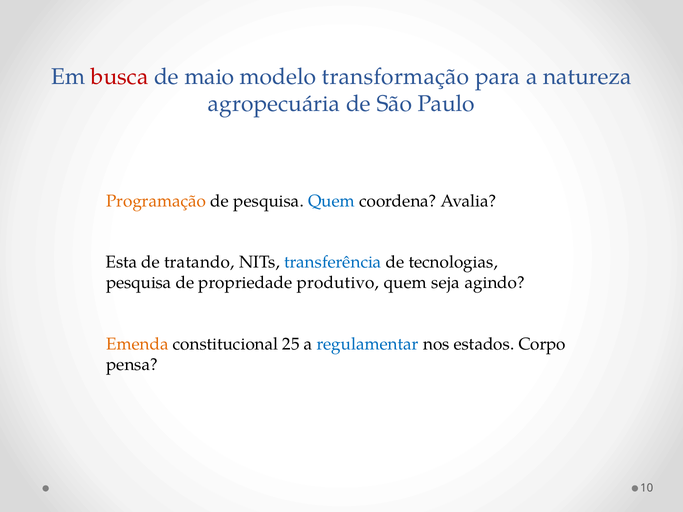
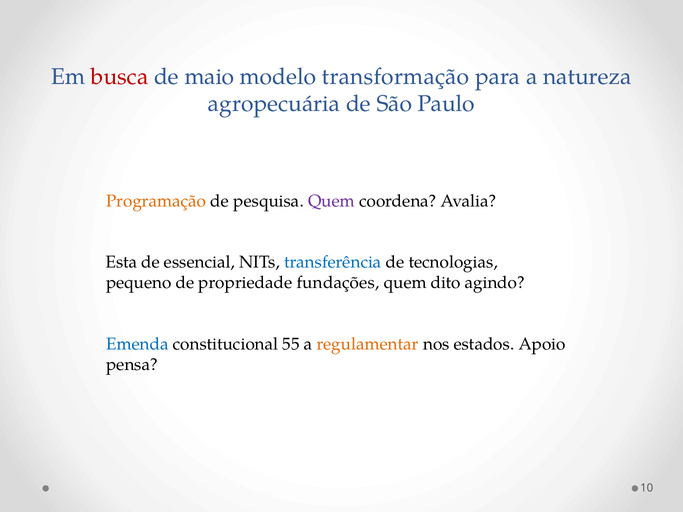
Quem at (332, 201) colour: blue -> purple
tratando: tratando -> essencial
pesquisa at (139, 283): pesquisa -> pequeno
produtivo: produtivo -> fundações
seja: seja -> dito
Emenda colour: orange -> blue
25: 25 -> 55
regulamentar colour: blue -> orange
Corpo: Corpo -> Apoio
